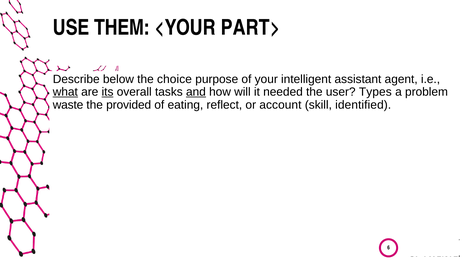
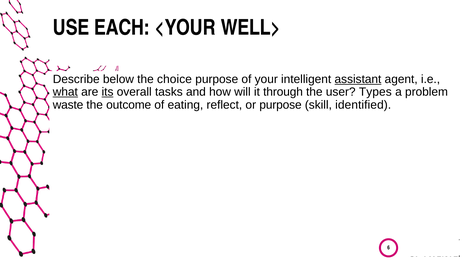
THEM: THEM -> EACH
PART>: PART> -> WELL>
assistant underline: none -> present
and underline: present -> none
needed: needed -> through
provided: provided -> outcome
or account: account -> purpose
